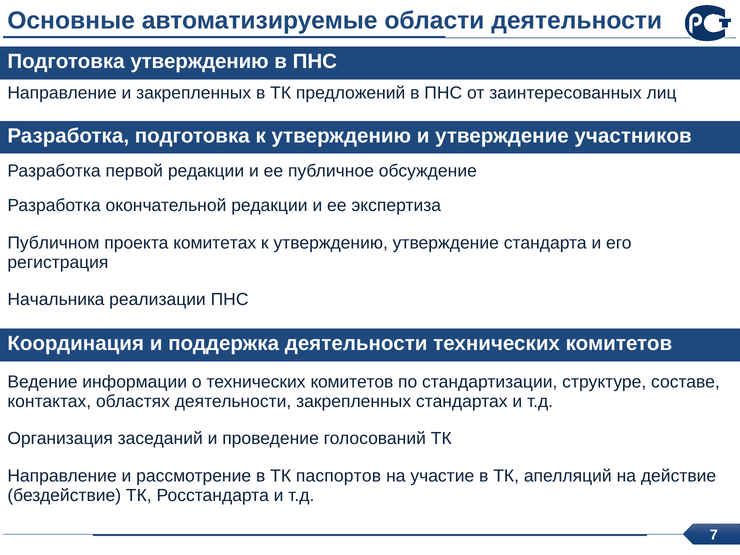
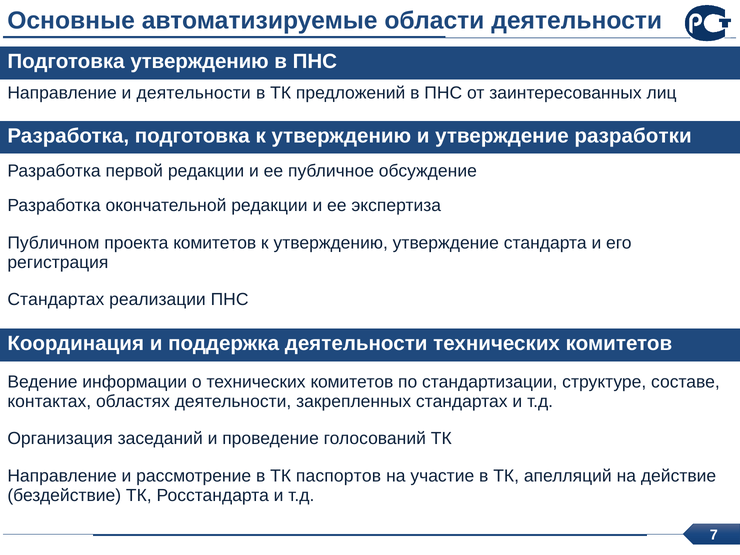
и закрепленных: закрепленных -> деятельности
участников: участников -> разработки
проекта комитетах: комитетах -> комитетов
Начальника at (56, 300): Начальника -> Стандартах
